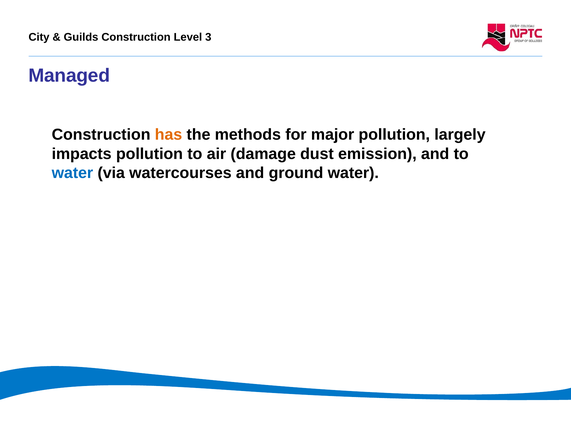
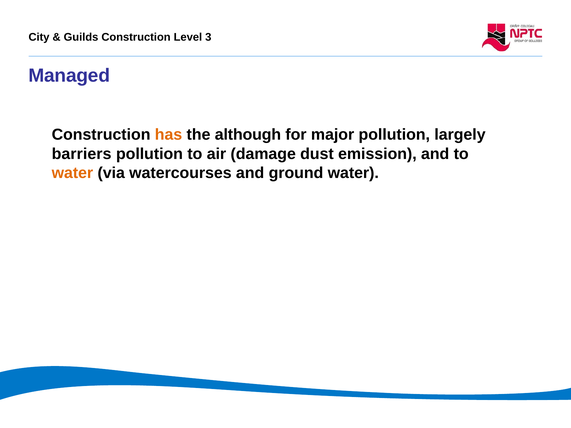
methods: methods -> although
impacts: impacts -> barriers
water at (72, 173) colour: blue -> orange
